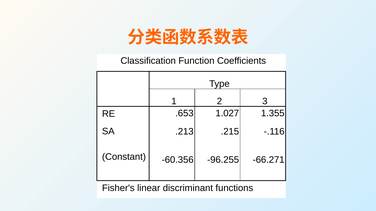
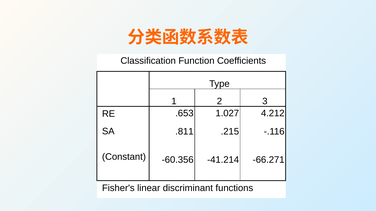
1.355: 1.355 -> 4.212
.213: .213 -> .811
-96.255: -96.255 -> -41.214
